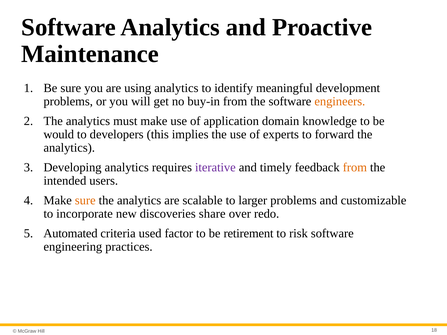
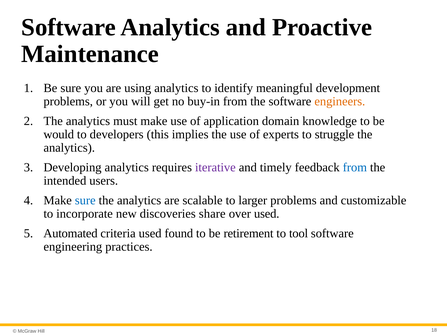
forward: forward -> struggle
from at (355, 168) colour: orange -> blue
sure at (85, 201) colour: orange -> blue
over redo: redo -> used
factor: factor -> found
risk: risk -> tool
